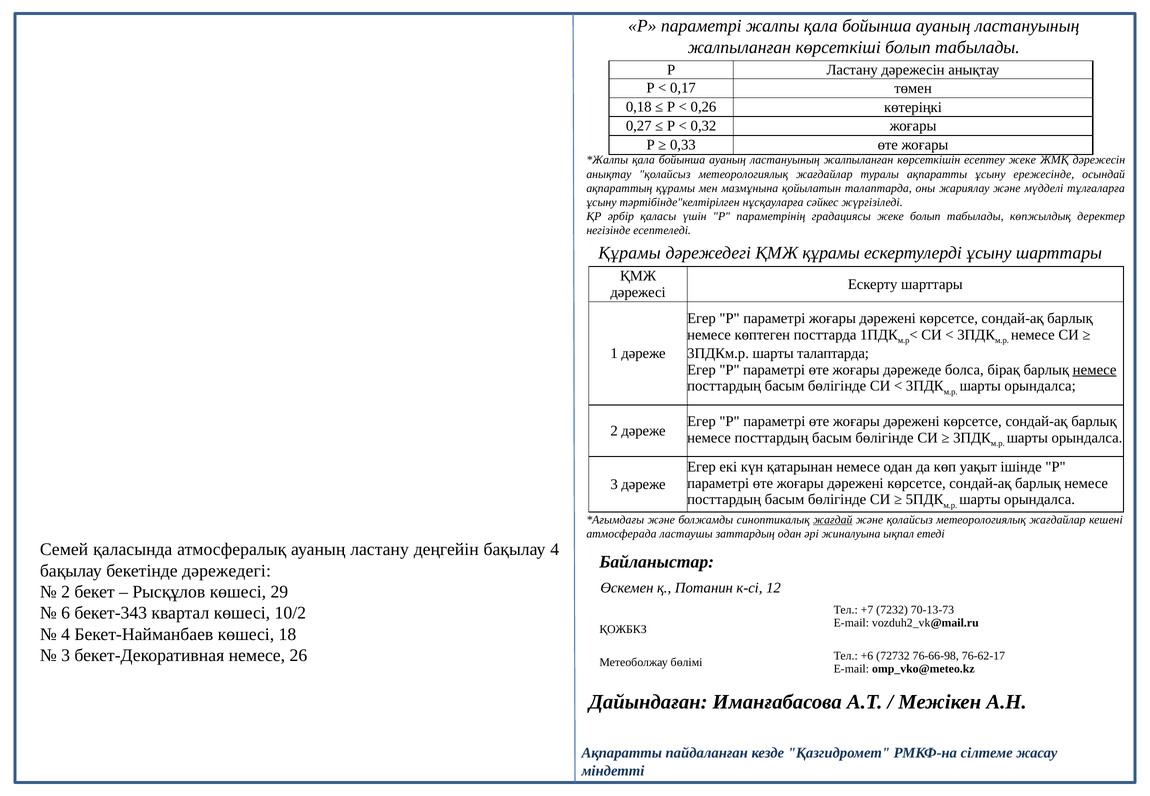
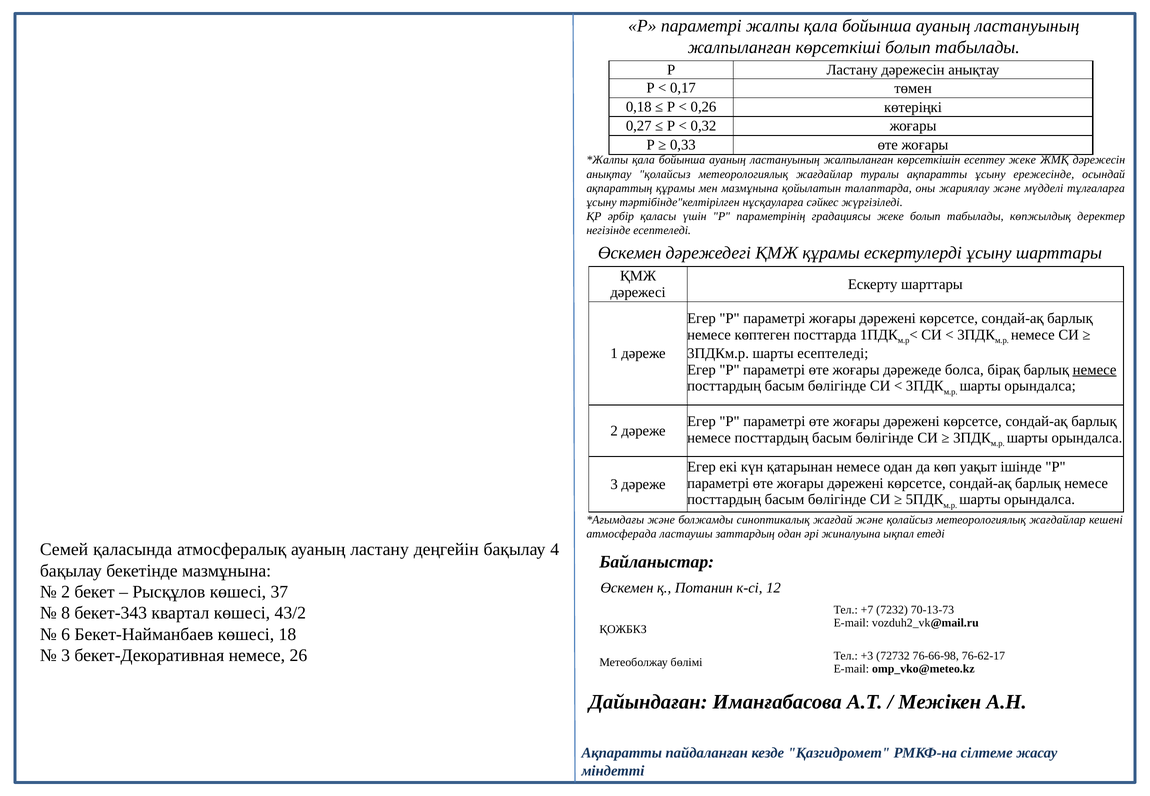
Құрамы at (630, 253): Құрамы -> Өскемен
шарты талаптарда: талаптарда -> есептеледі
жағдай underline: present -> none
бекетінде дәрежедегі: дәрежедегі -> мазмұнына
29: 29 -> 37
6: 6 -> 8
10/2: 10/2 -> 43/2
4 at (66, 635): 4 -> 6
+6: +6 -> +3
